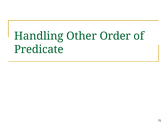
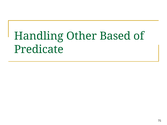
Order: Order -> Based
